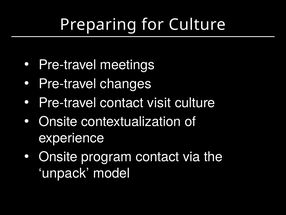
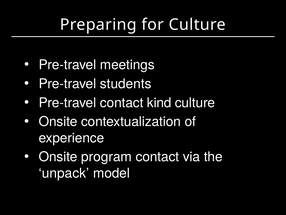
changes: changes -> students
visit: visit -> kind
